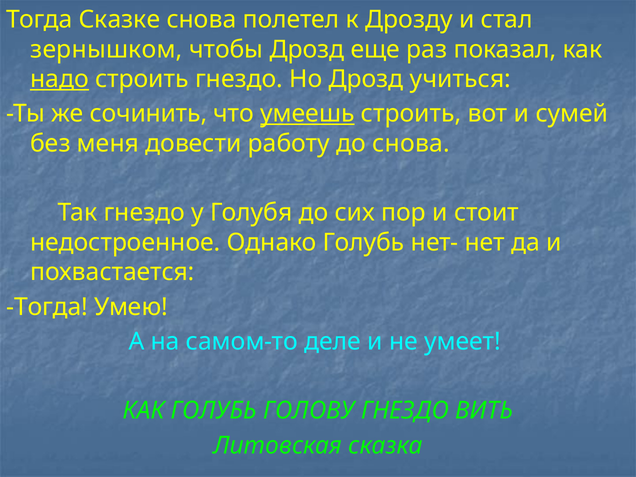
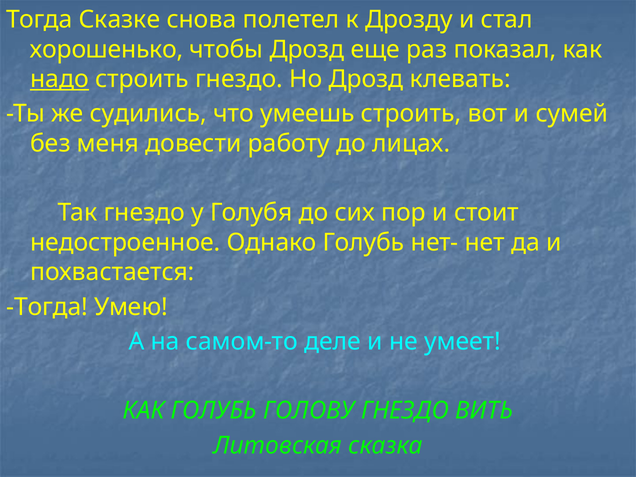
зернышком: зернышком -> хорошенько
учиться: учиться -> клевать
сочинить: сочинить -> судились
умеешь underline: present -> none
до снова: снова -> лицах
